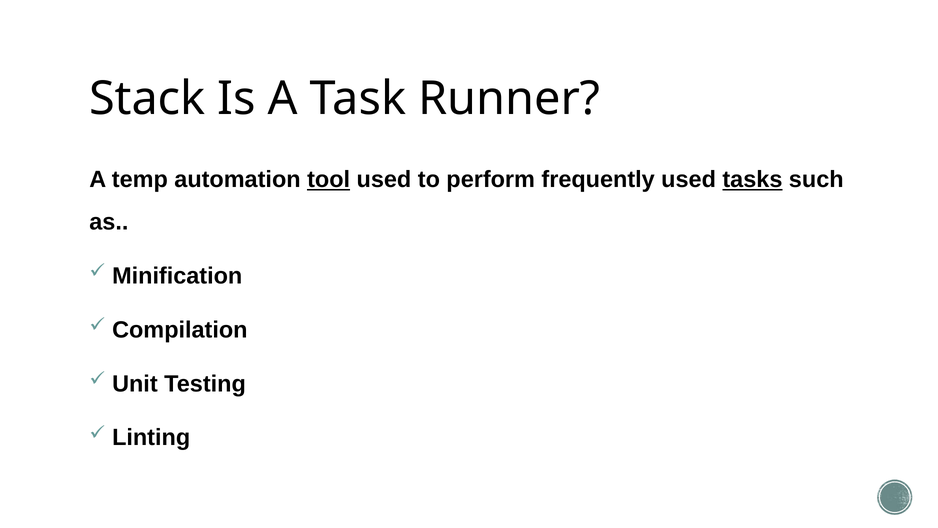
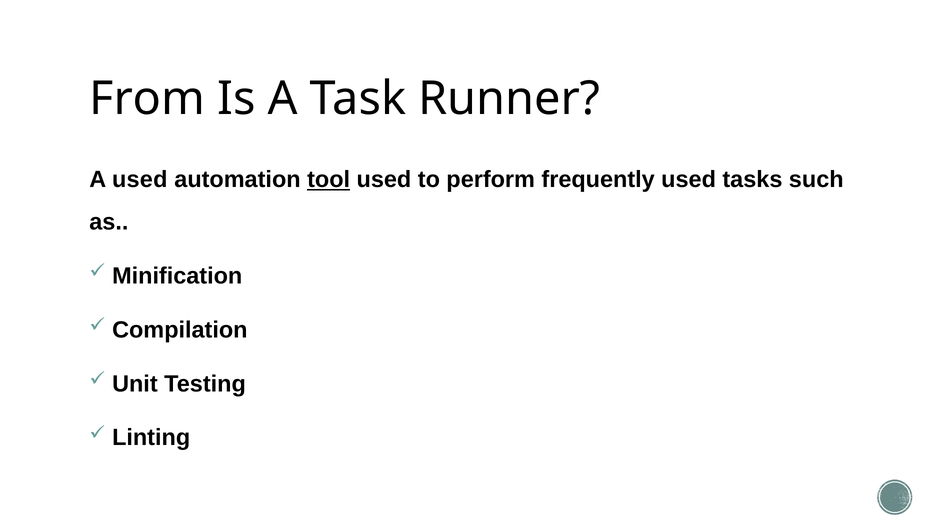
Stack: Stack -> From
A temp: temp -> used
tasks underline: present -> none
